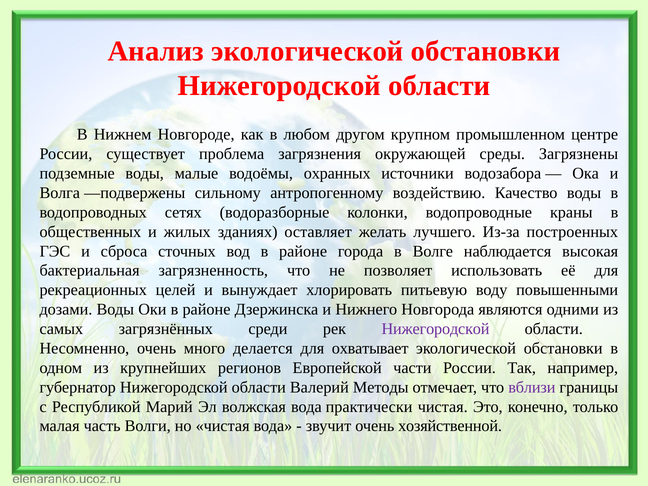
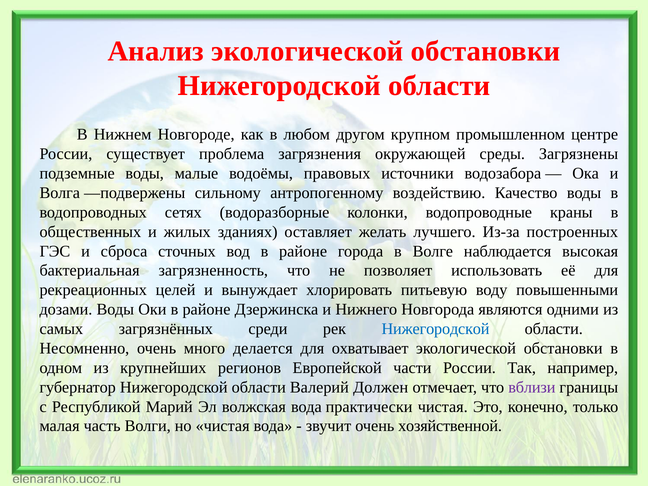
охранных: охранных -> правовых
Нижегородской at (435, 329) colour: purple -> blue
Методы: Методы -> Должен
